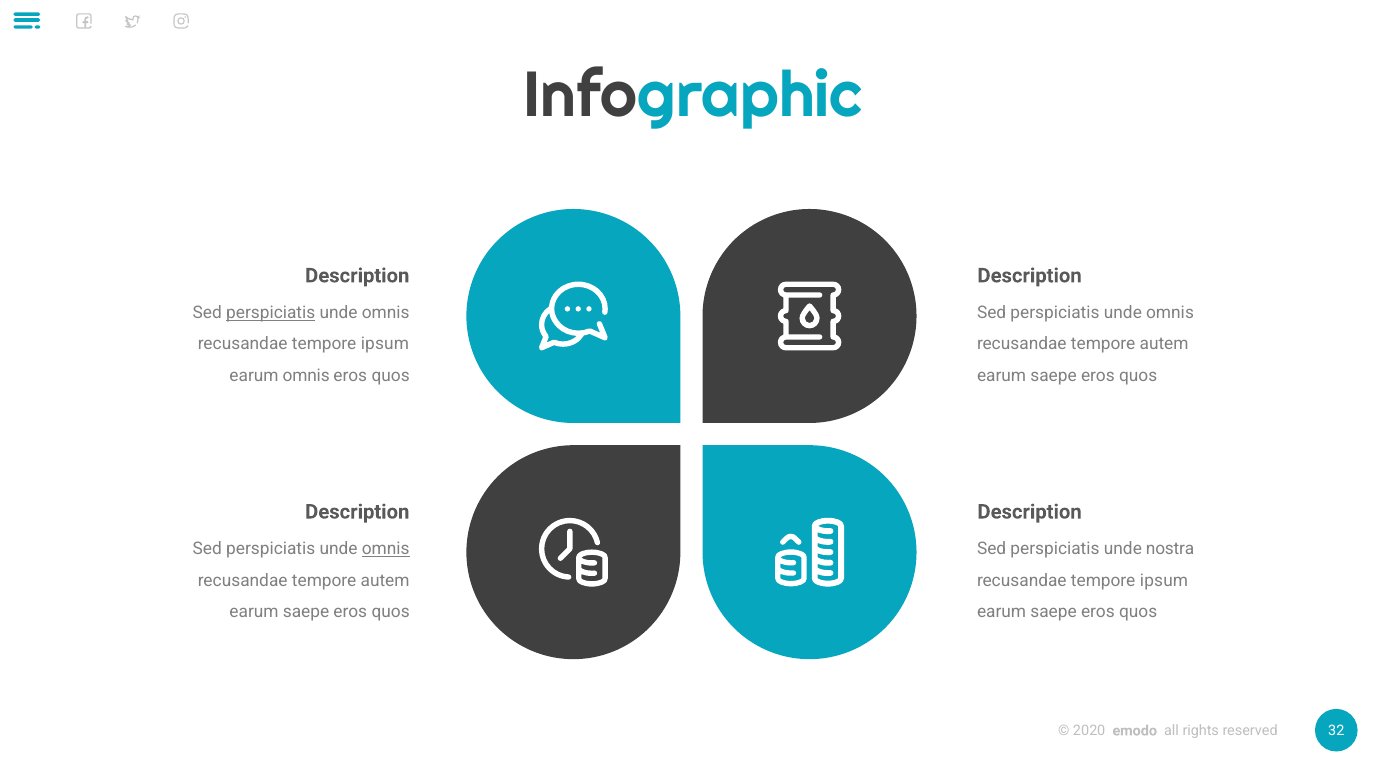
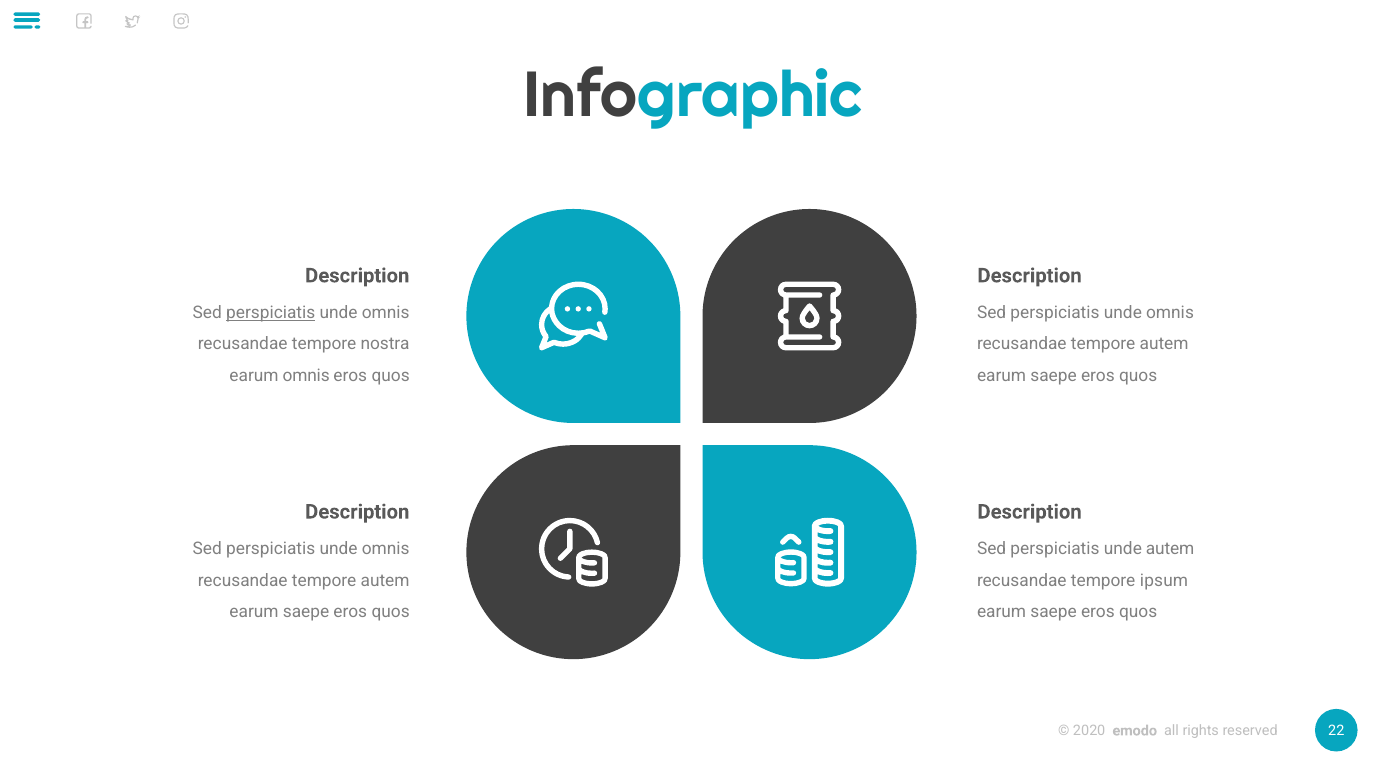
ipsum at (385, 344): ipsum -> nostra
omnis at (386, 549) underline: present -> none
unde nostra: nostra -> autem
32: 32 -> 22
